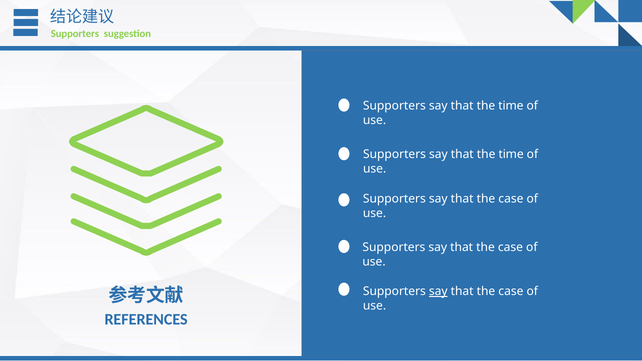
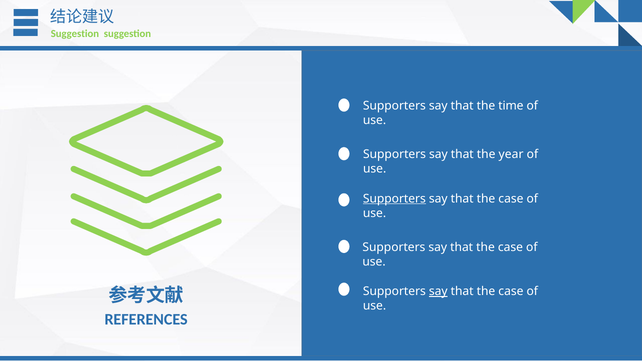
Supporters at (75, 34): Supporters -> Suggestion
time at (511, 154): time -> year
Supporters at (394, 199) underline: none -> present
